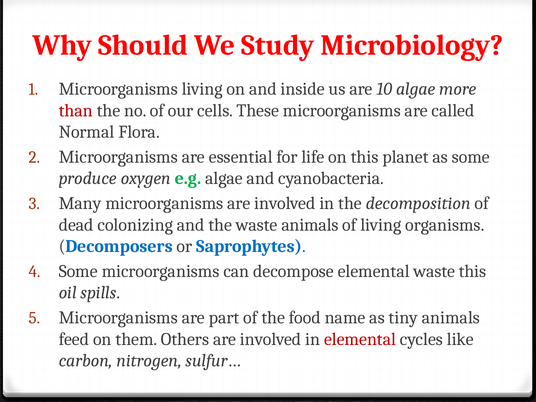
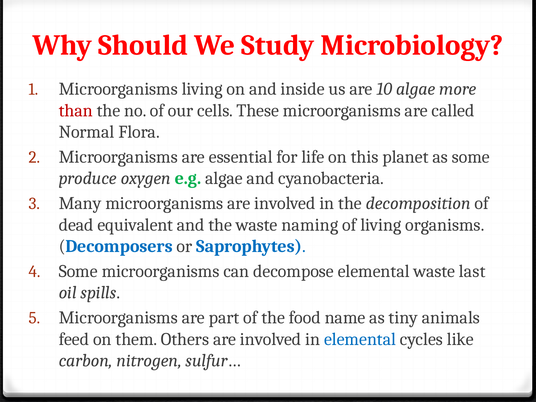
colonizing: colonizing -> equivalent
waste animals: animals -> naming
waste this: this -> last
elemental at (360, 339) colour: red -> blue
